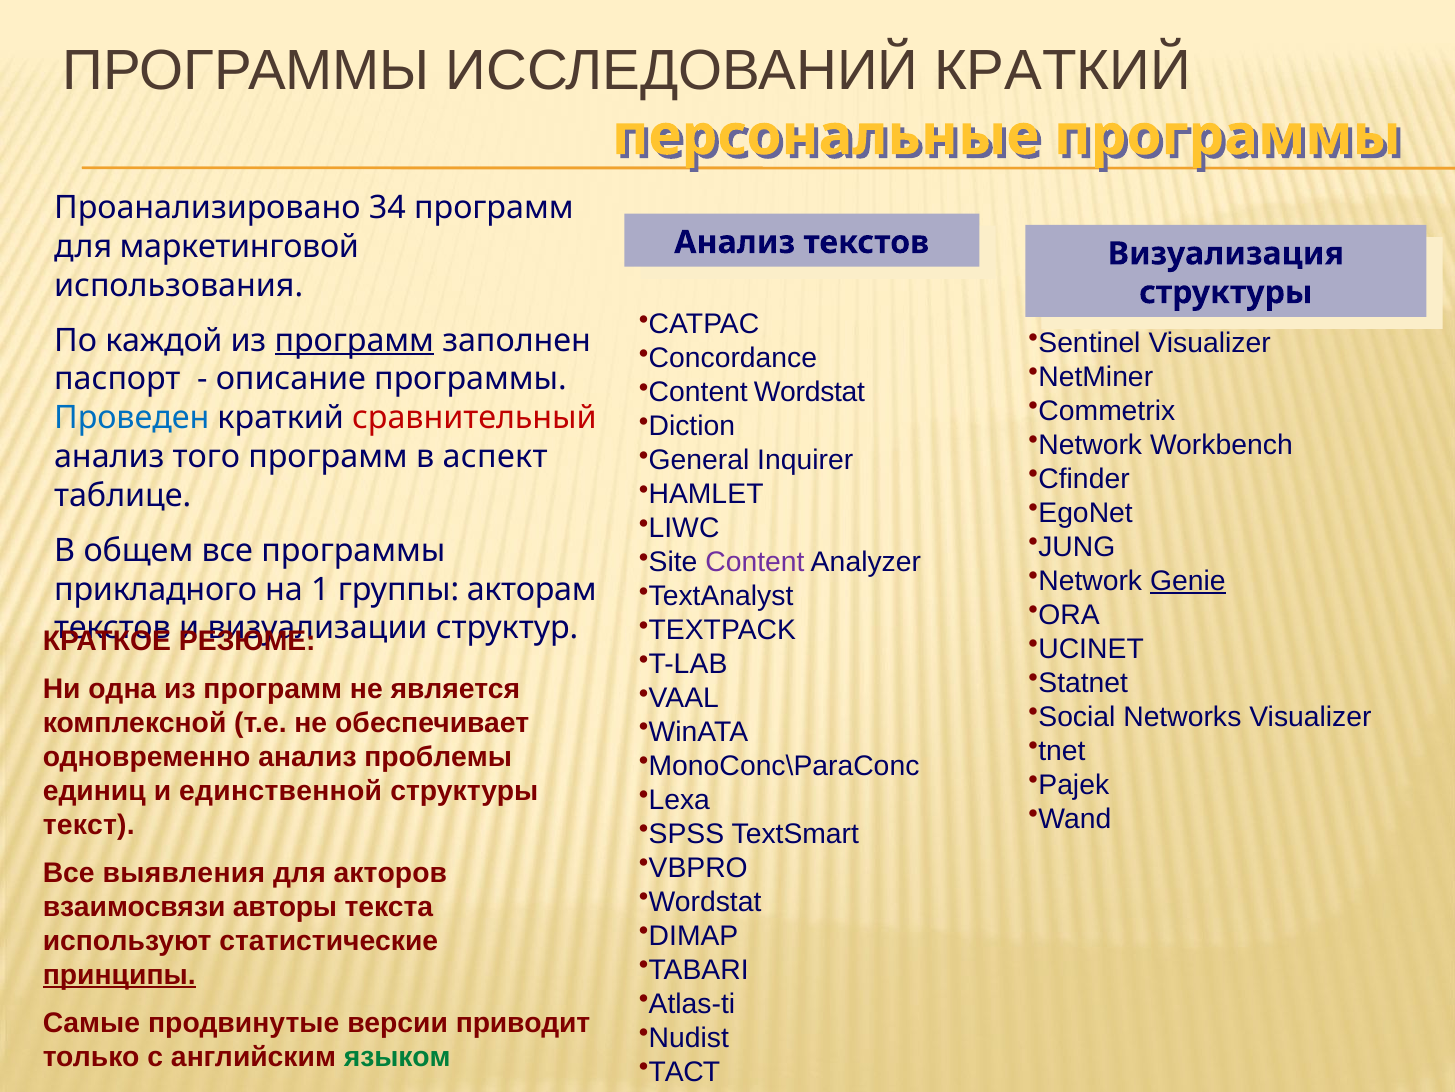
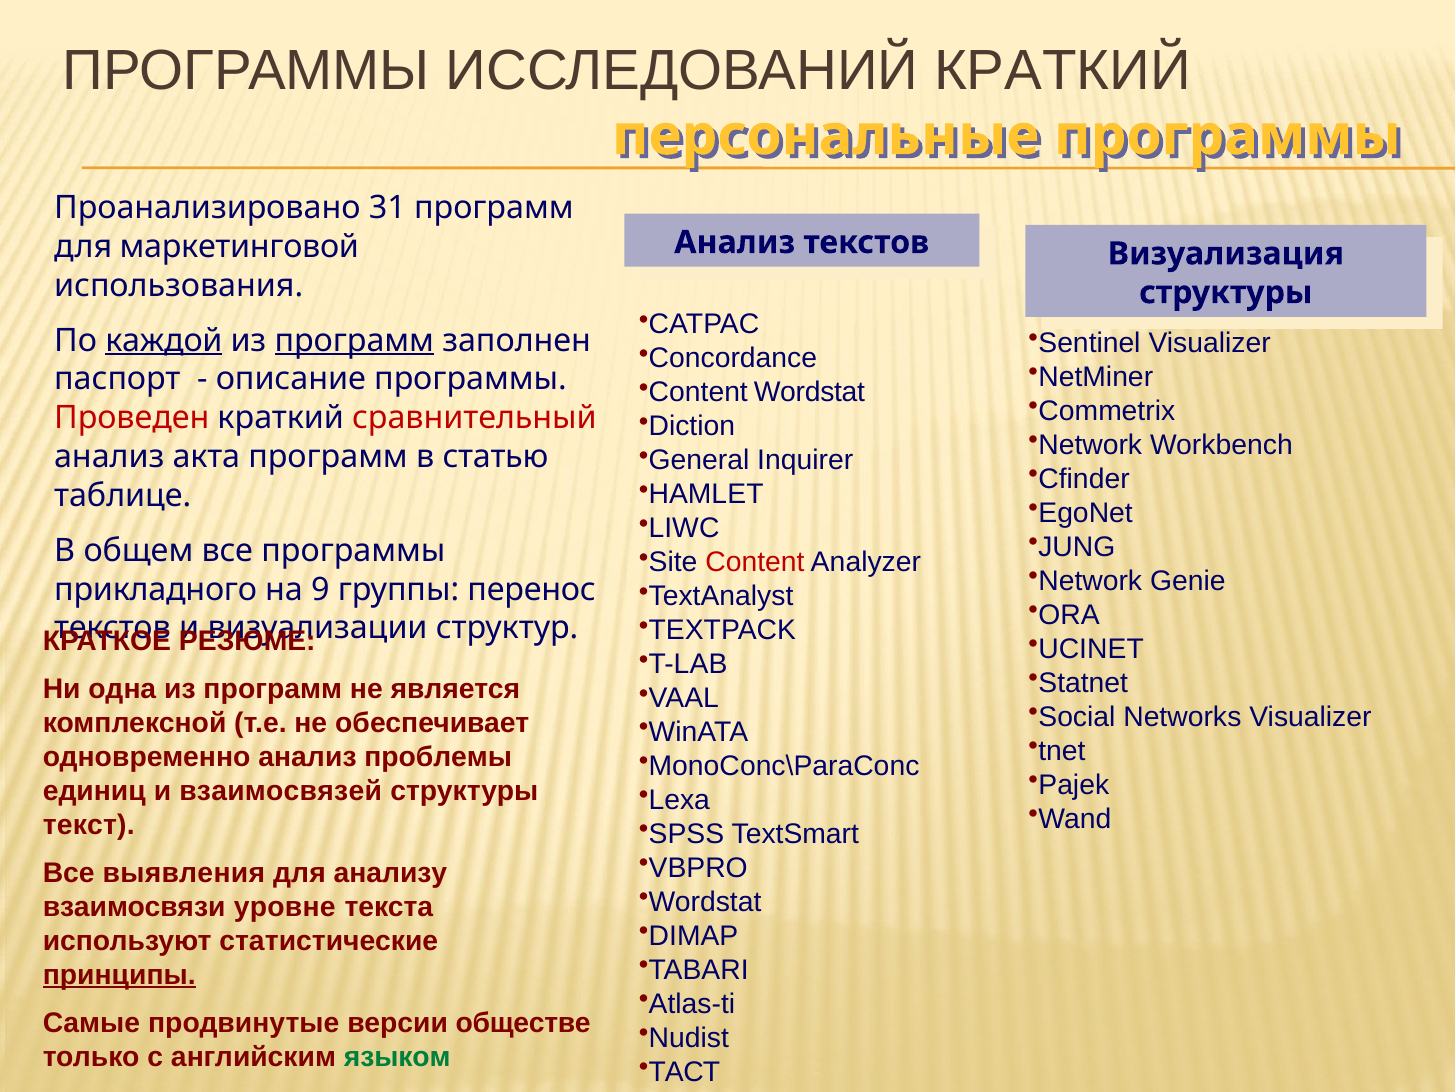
34: 34 -> 31
каждой underline: none -> present
Проведен colour: blue -> red
того: того -> акта
аспект: аспект -> статью
Content at (755, 562) colour: purple -> red
Genie underline: present -> none
1: 1 -> 9
акторам: акторам -> перенос
единственной: единственной -> взаимосвязей
акторов: акторов -> анализу
авторы: авторы -> уровне
приводит: приводит -> обществе
